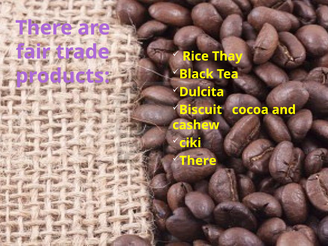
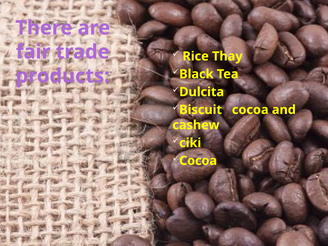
There at (198, 161): There -> Cocoa
